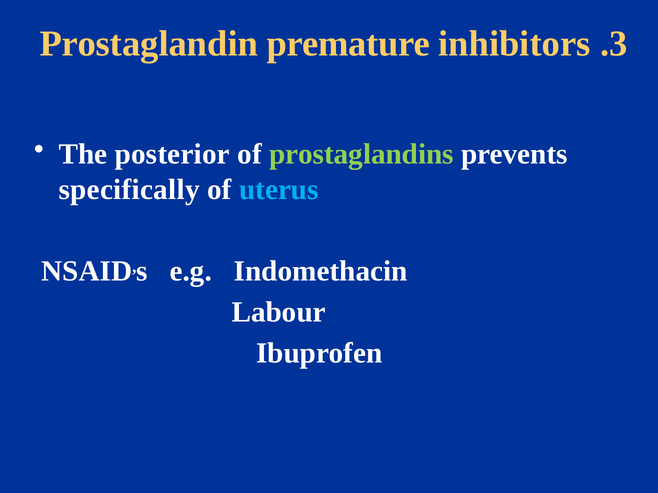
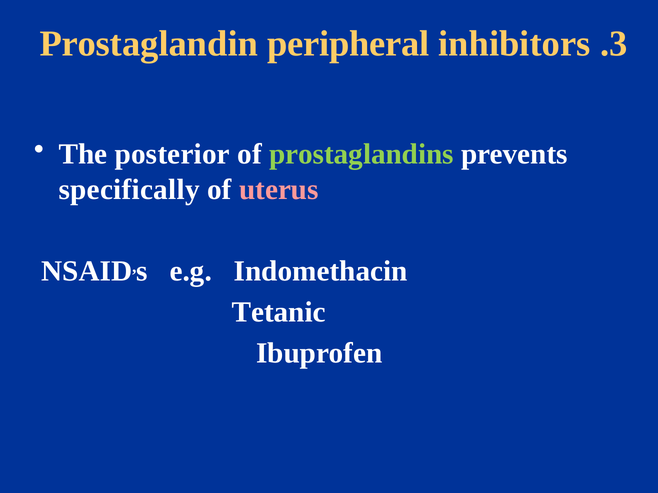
premature: premature -> peripheral
uterus colour: light blue -> pink
Labour: Labour -> Tetanic
